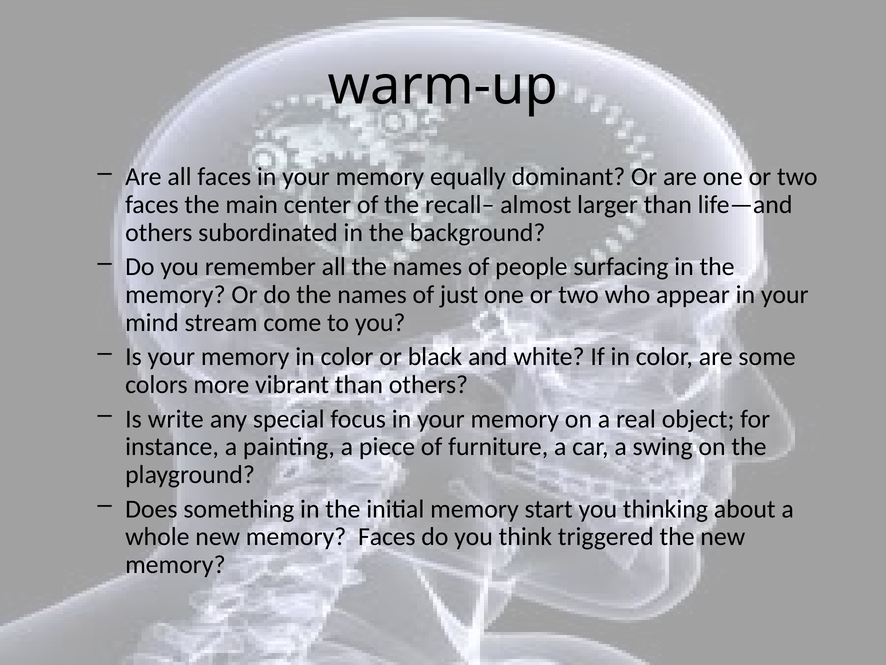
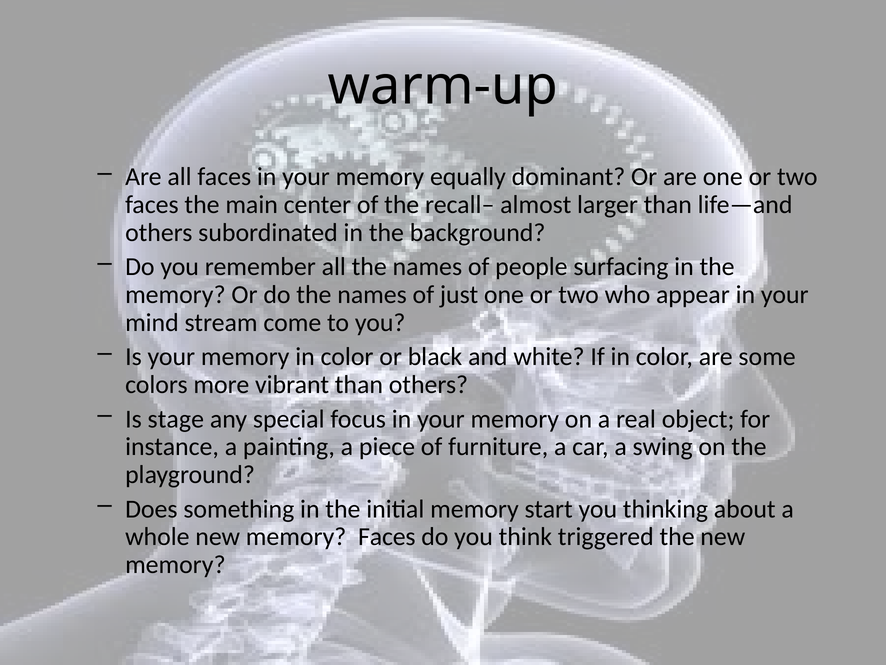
write: write -> stage
